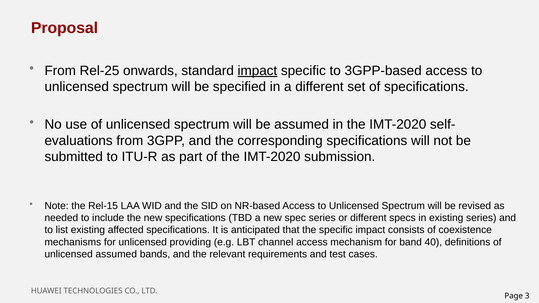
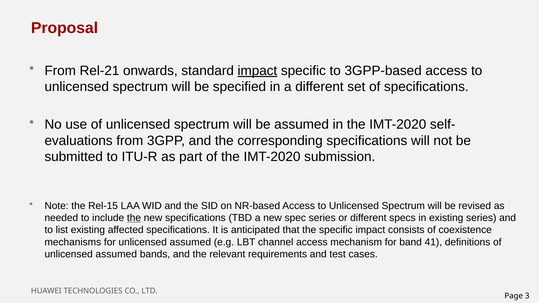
Rel-25: Rel-25 -> Rel-21
the at (134, 218) underline: none -> present
for unlicensed providing: providing -> assumed
40: 40 -> 41
